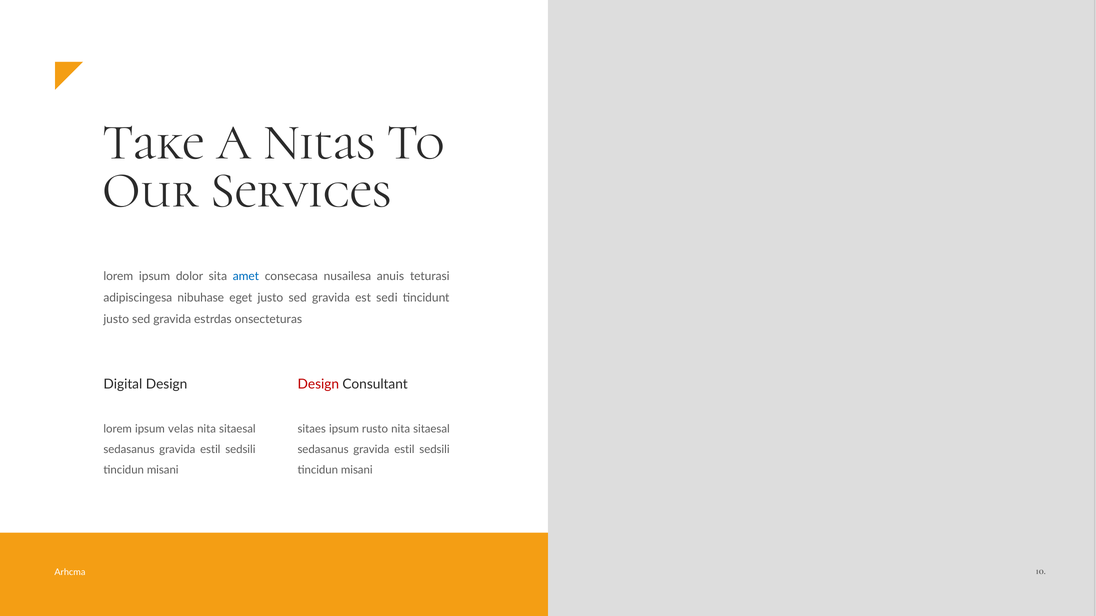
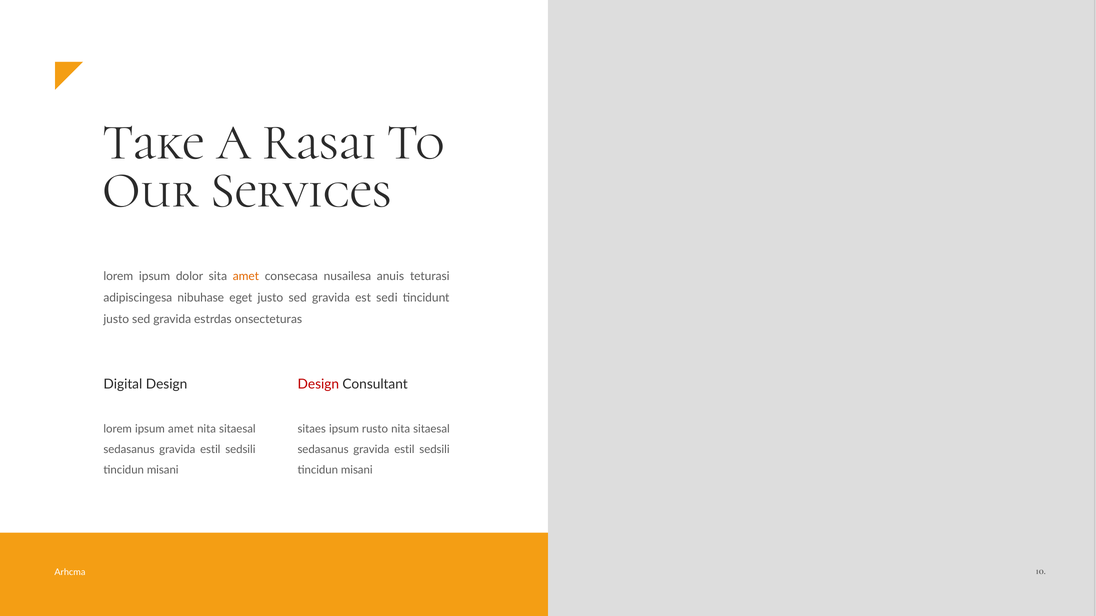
Nitas: Nitas -> Rasai
amet at (246, 276) colour: blue -> orange
ipsum velas: velas -> amet
